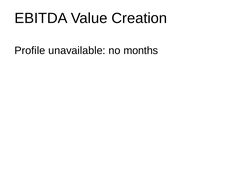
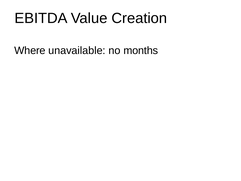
Profile: Profile -> Where
